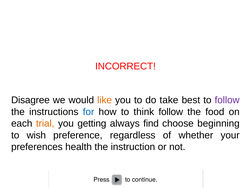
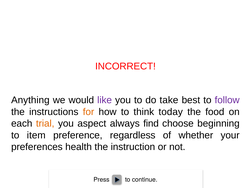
Disagree: Disagree -> Anything
like colour: orange -> purple
for colour: blue -> orange
think follow: follow -> today
getting: getting -> aspect
wish: wish -> item
